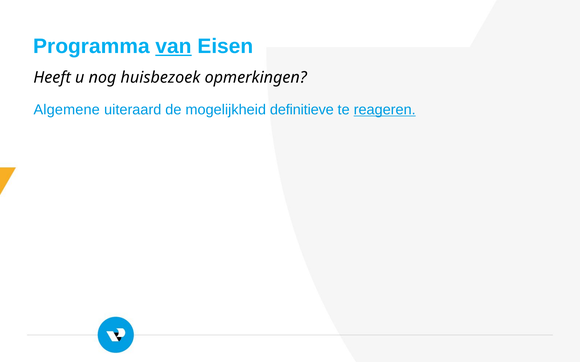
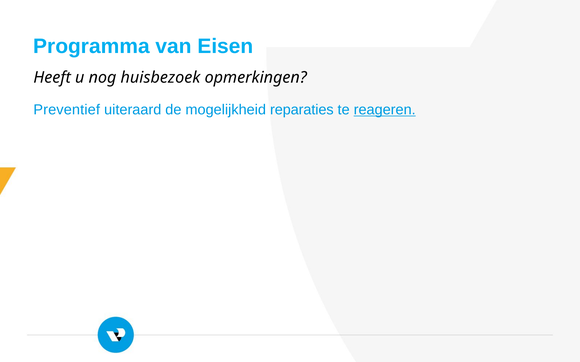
van underline: present -> none
Algemene: Algemene -> Preventief
definitieve: definitieve -> reparaties
